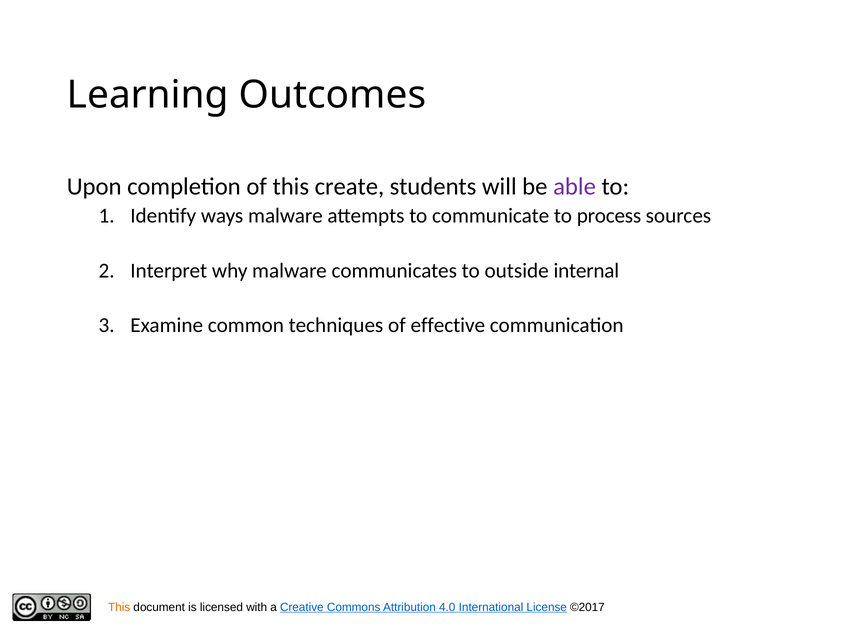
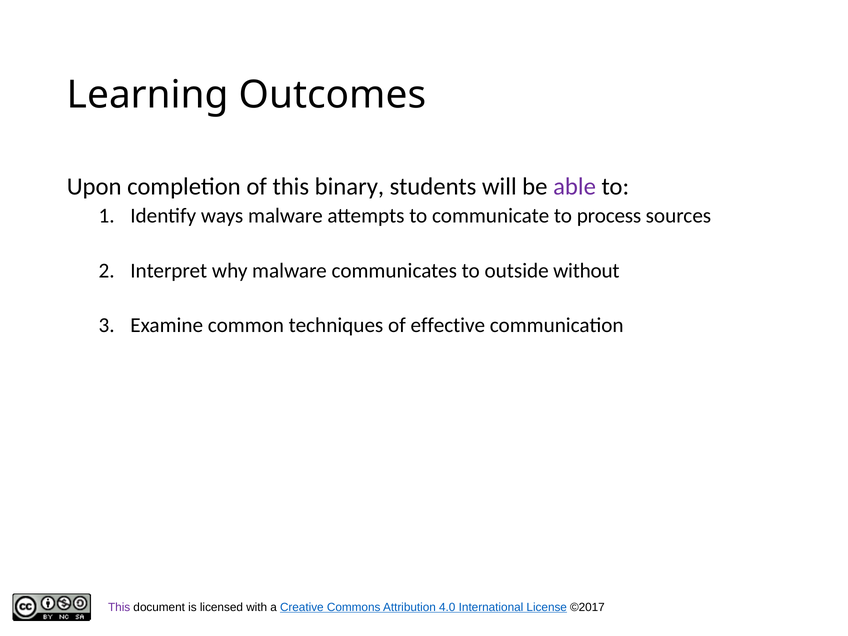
create: create -> binary
internal: internal -> without
This at (119, 607) colour: orange -> purple
